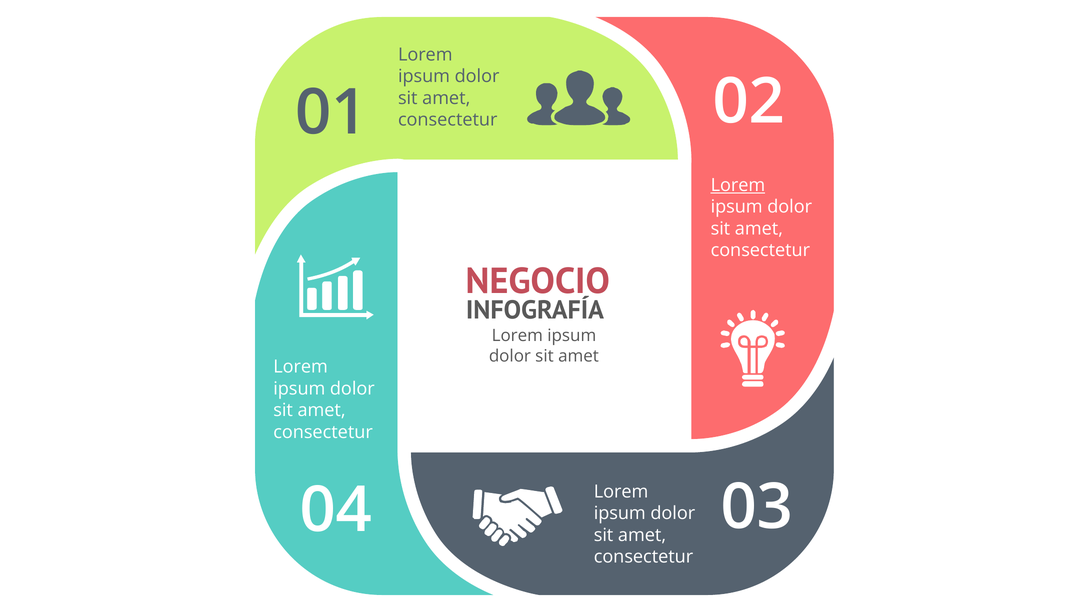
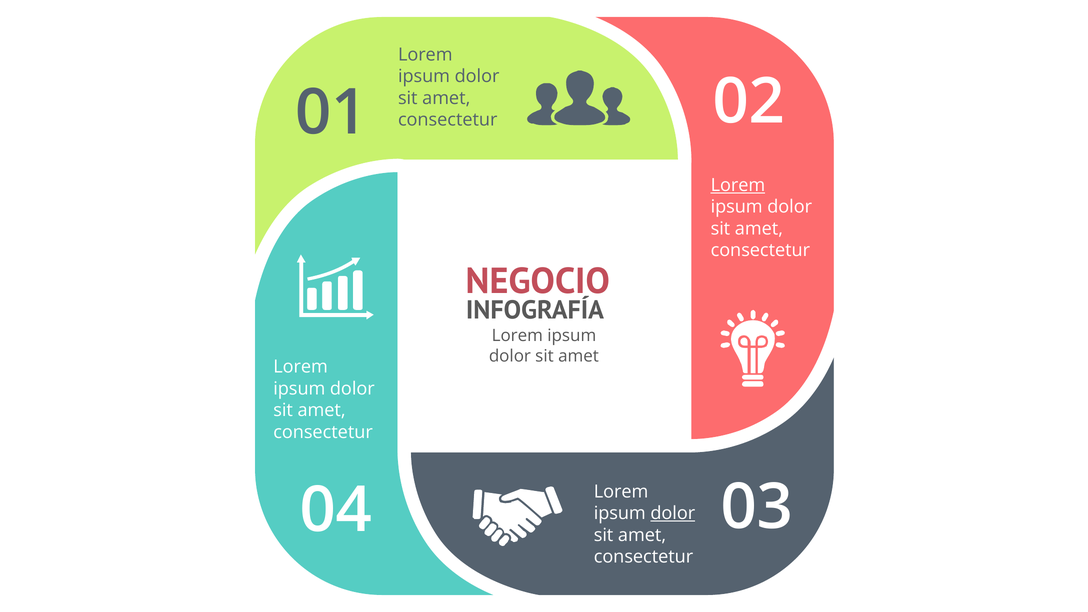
dolor at (673, 513) underline: none -> present
